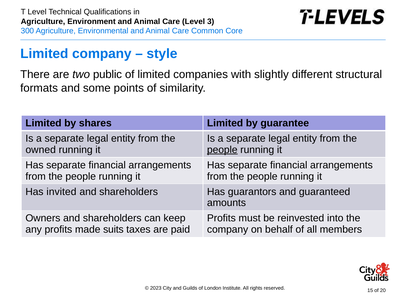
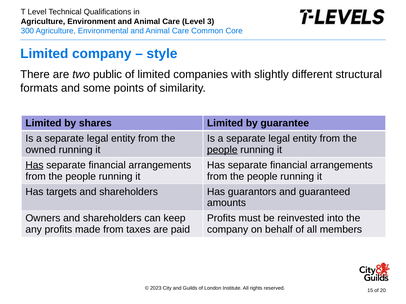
Has at (34, 165) underline: none -> present
invited: invited -> targets
made suits: suits -> from
